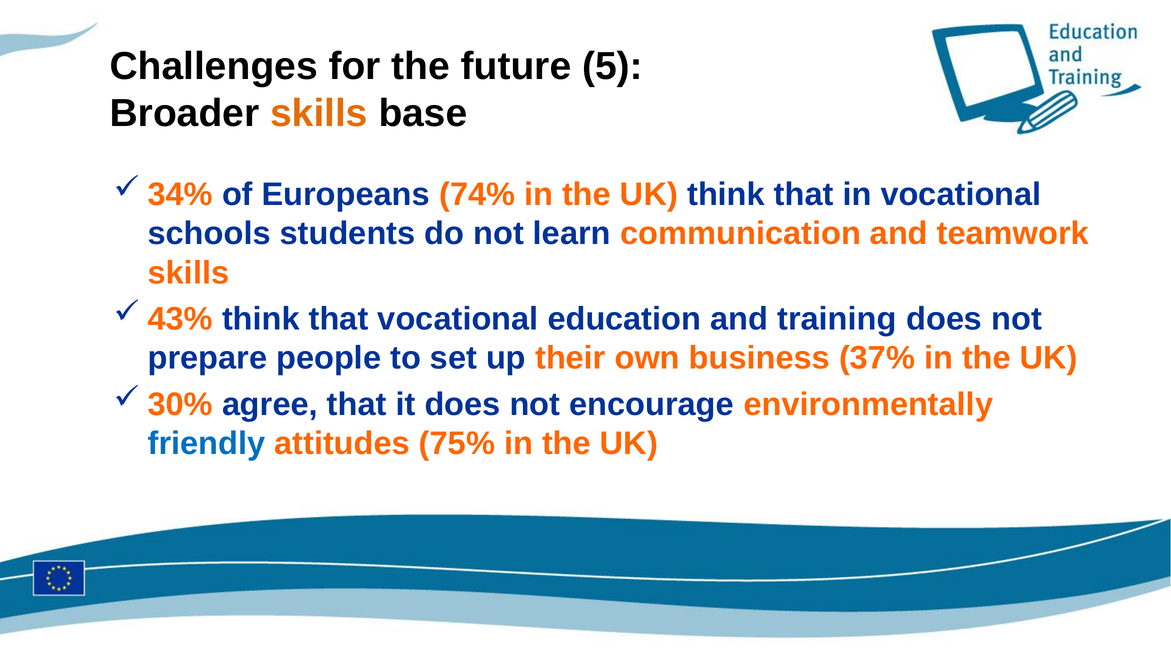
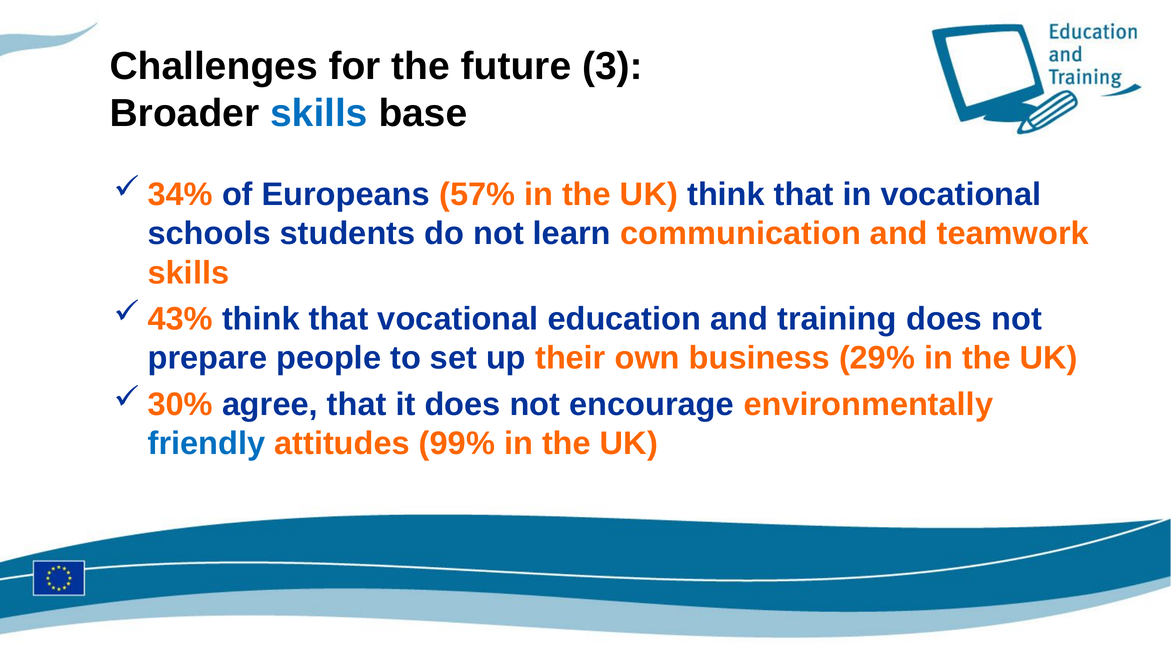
5: 5 -> 3
skills at (319, 113) colour: orange -> blue
74%: 74% -> 57%
37%: 37% -> 29%
75%: 75% -> 99%
